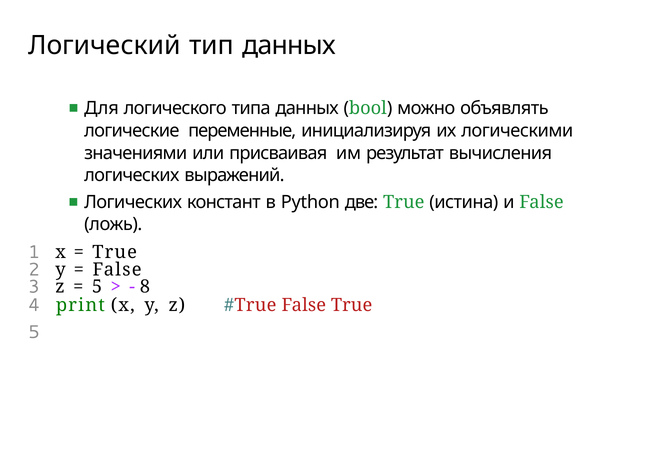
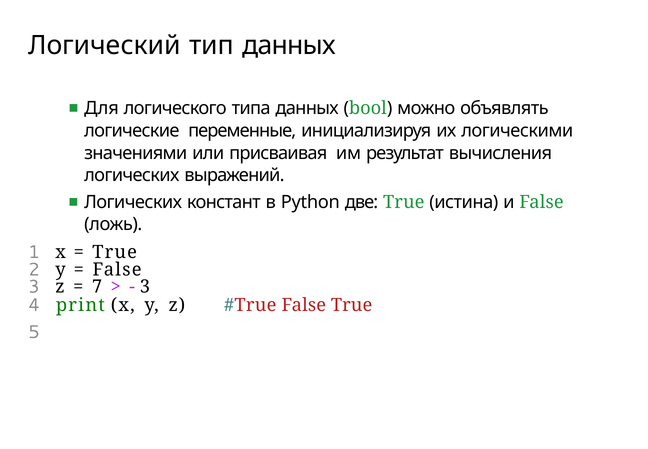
5 at (97, 286): 5 -> 7
8 at (145, 286): 8 -> 3
